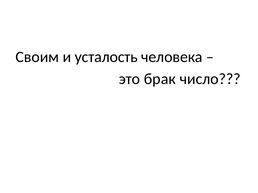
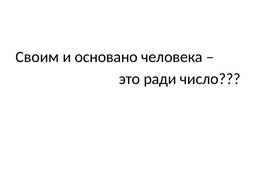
усталость: усталость -> основано
брак: брак -> ради
